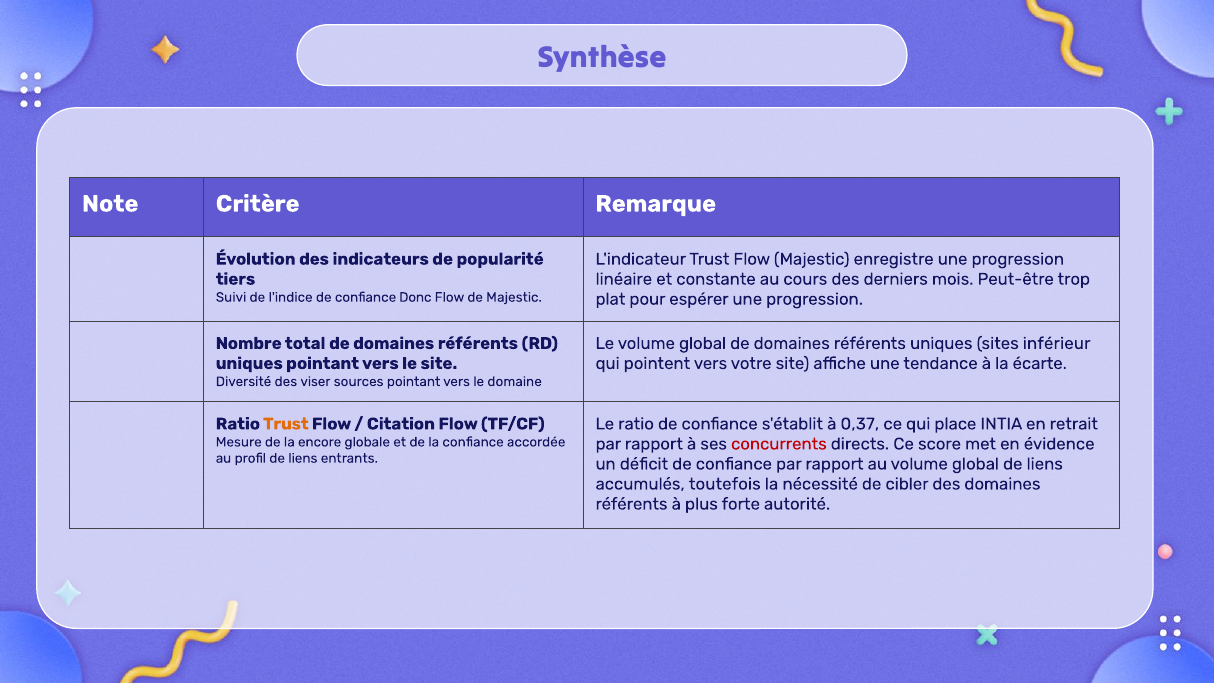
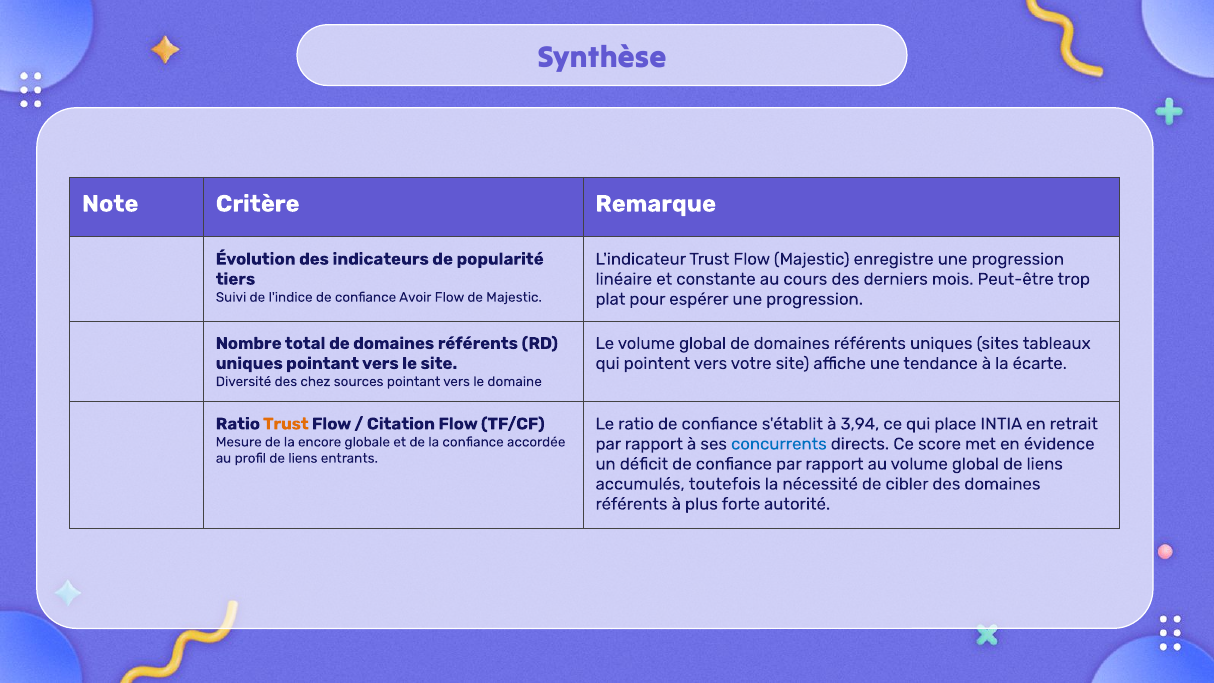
Donc: Donc -> Avoir
inférieur: inférieur -> tableaux
viser: viser -> chez
0,37: 0,37 -> 3,94
concurrents colour: red -> blue
